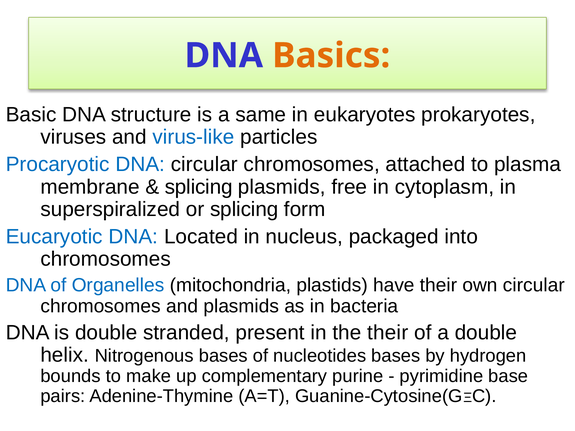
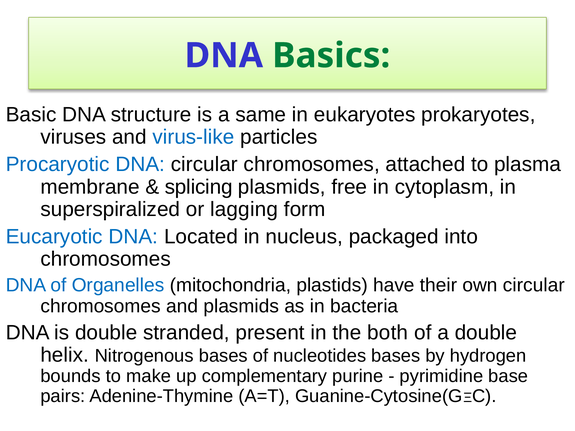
Basics colour: orange -> green
or splicing: splicing -> lagging
the their: their -> both
